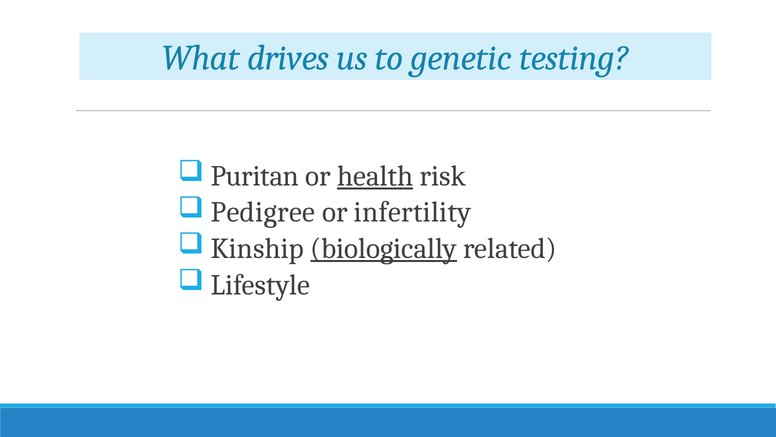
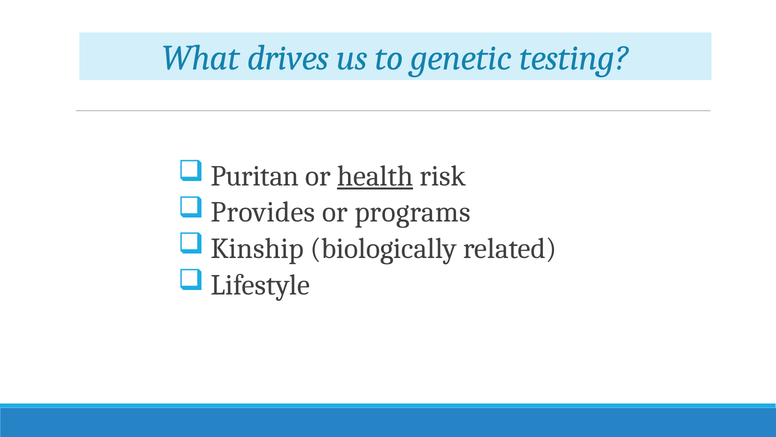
Pedigree: Pedigree -> Provides
infertility: infertility -> programs
biologically underline: present -> none
